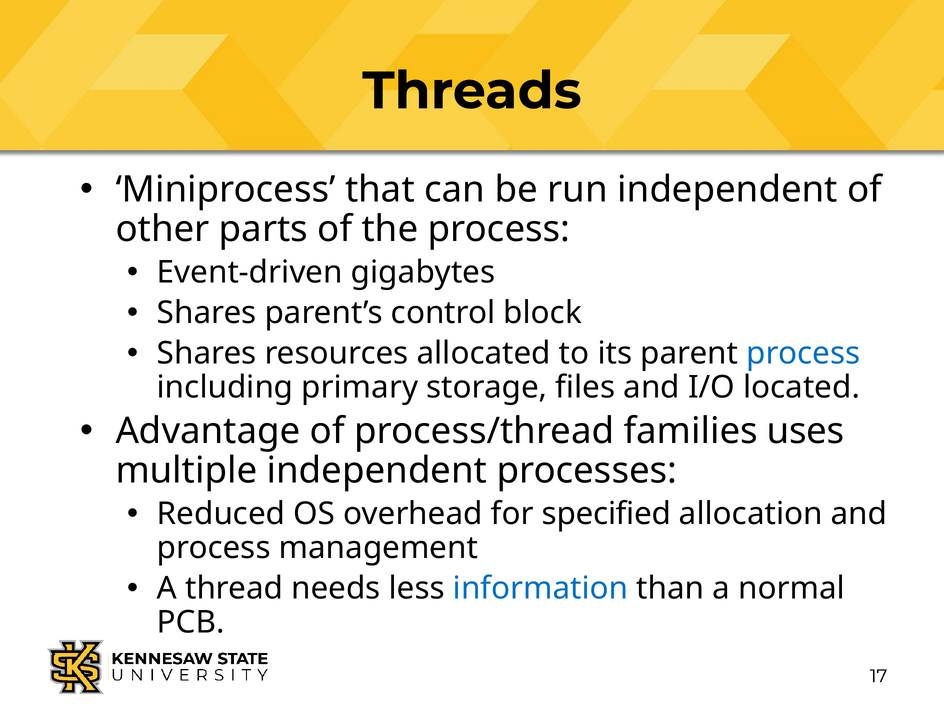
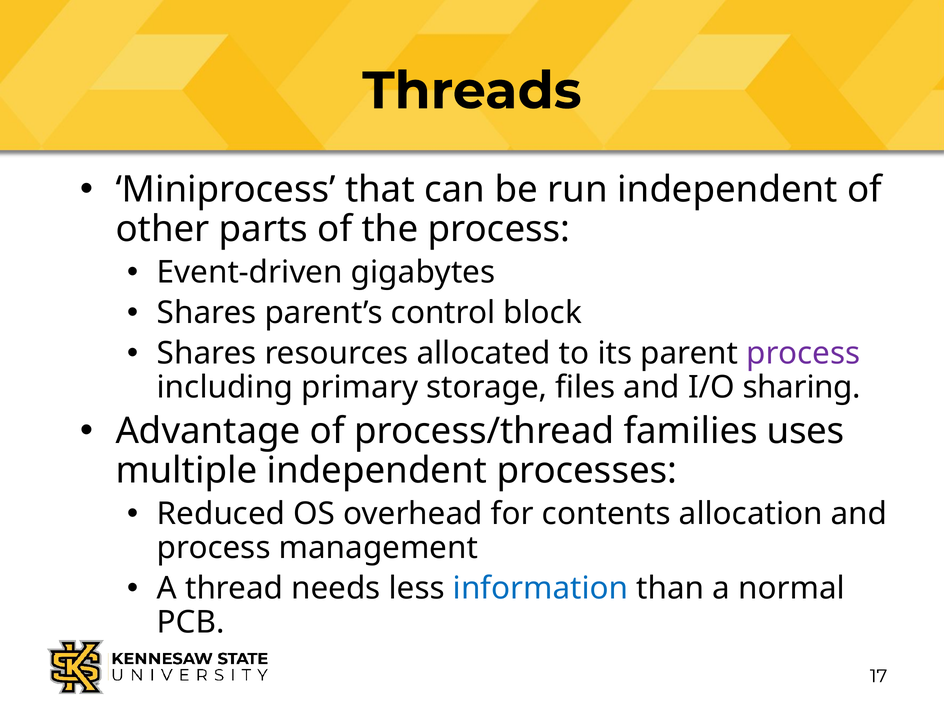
process at (803, 354) colour: blue -> purple
located: located -> sharing
specified: specified -> contents
